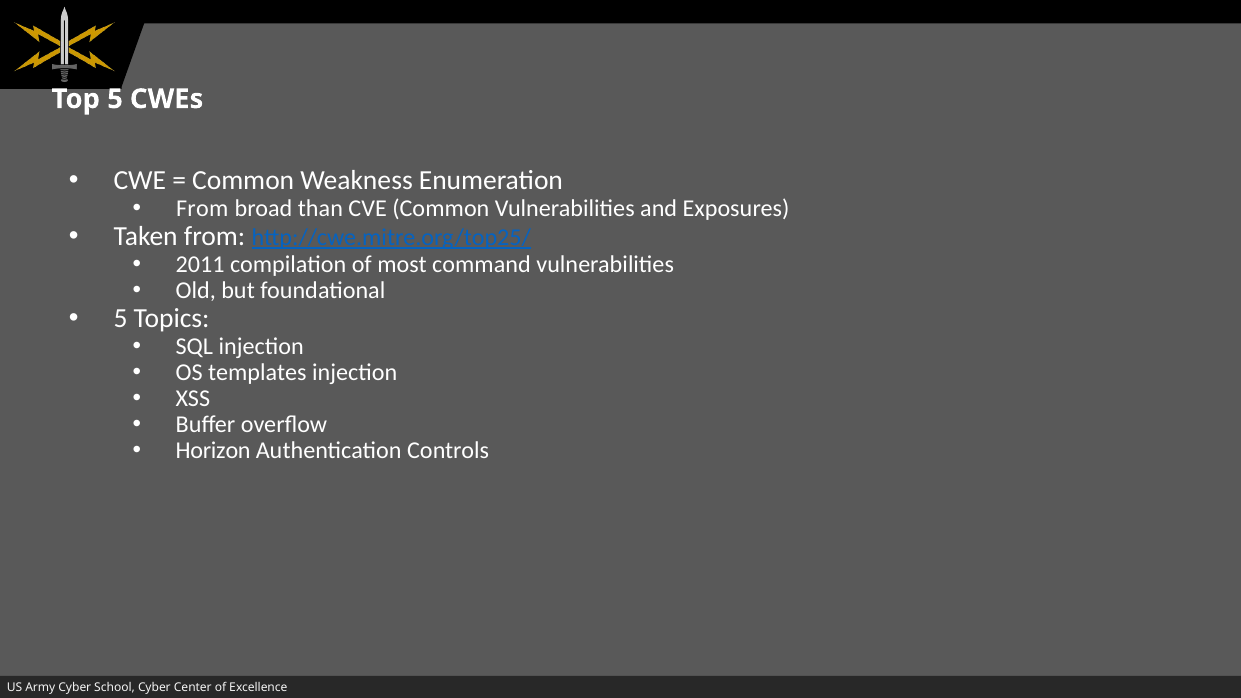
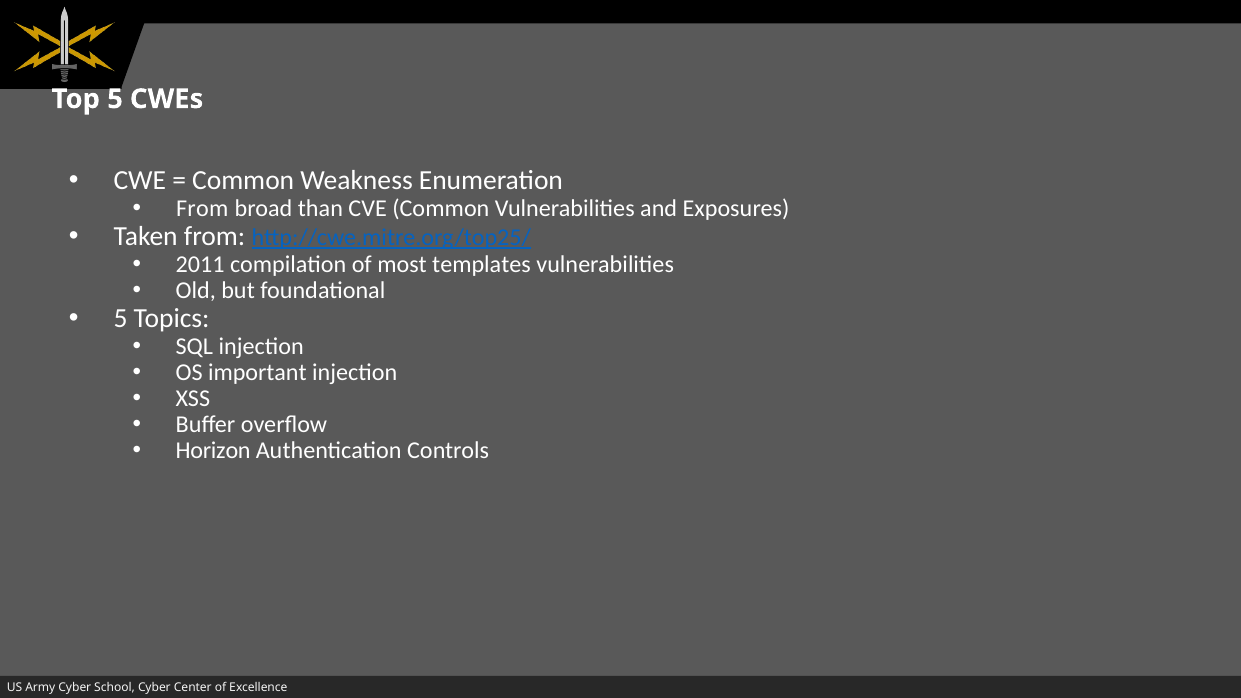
command: command -> templates
templates: templates -> important
